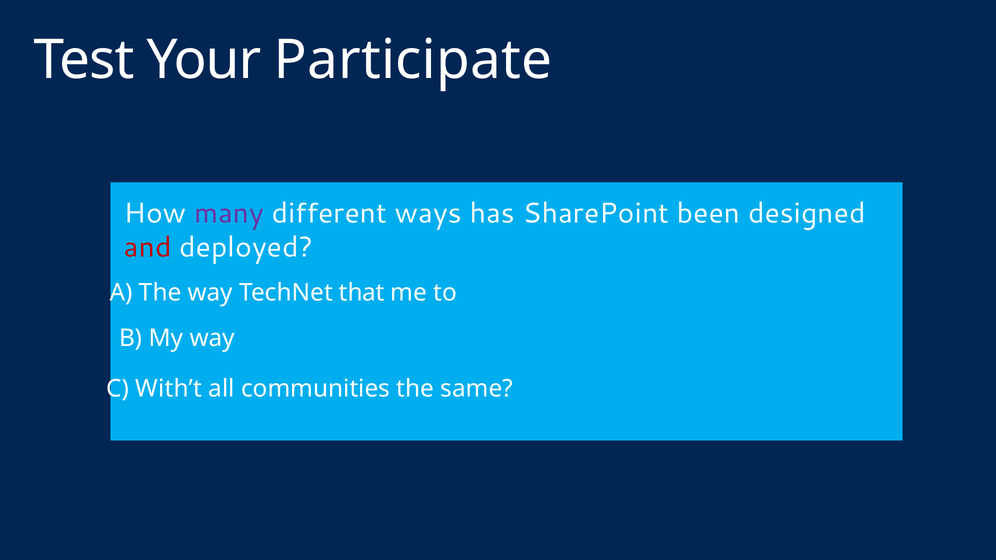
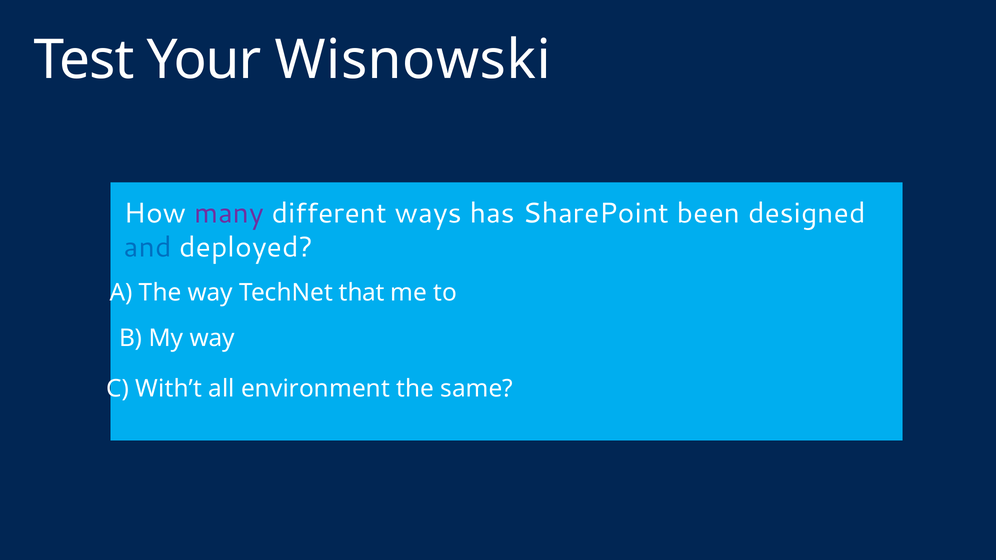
Participate: Participate -> Wisnowski
and colour: red -> blue
communities: communities -> environment
